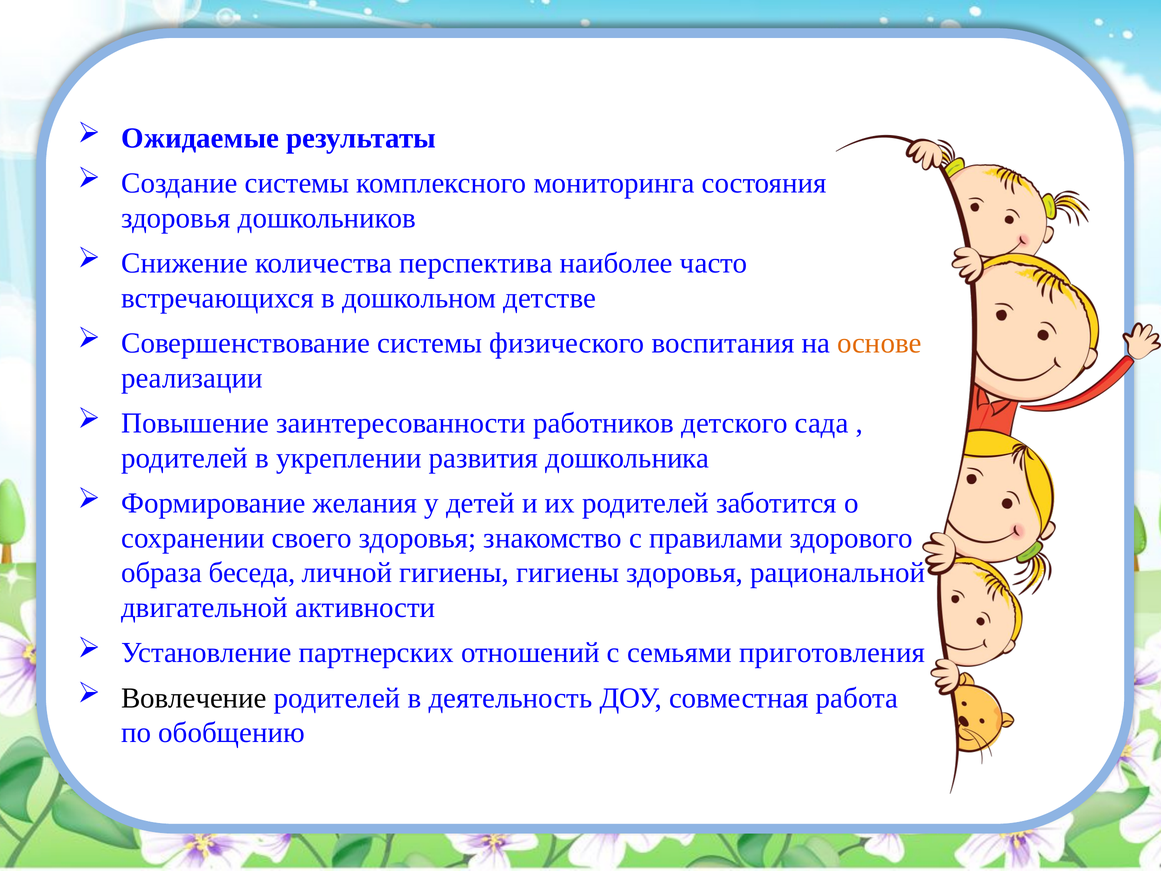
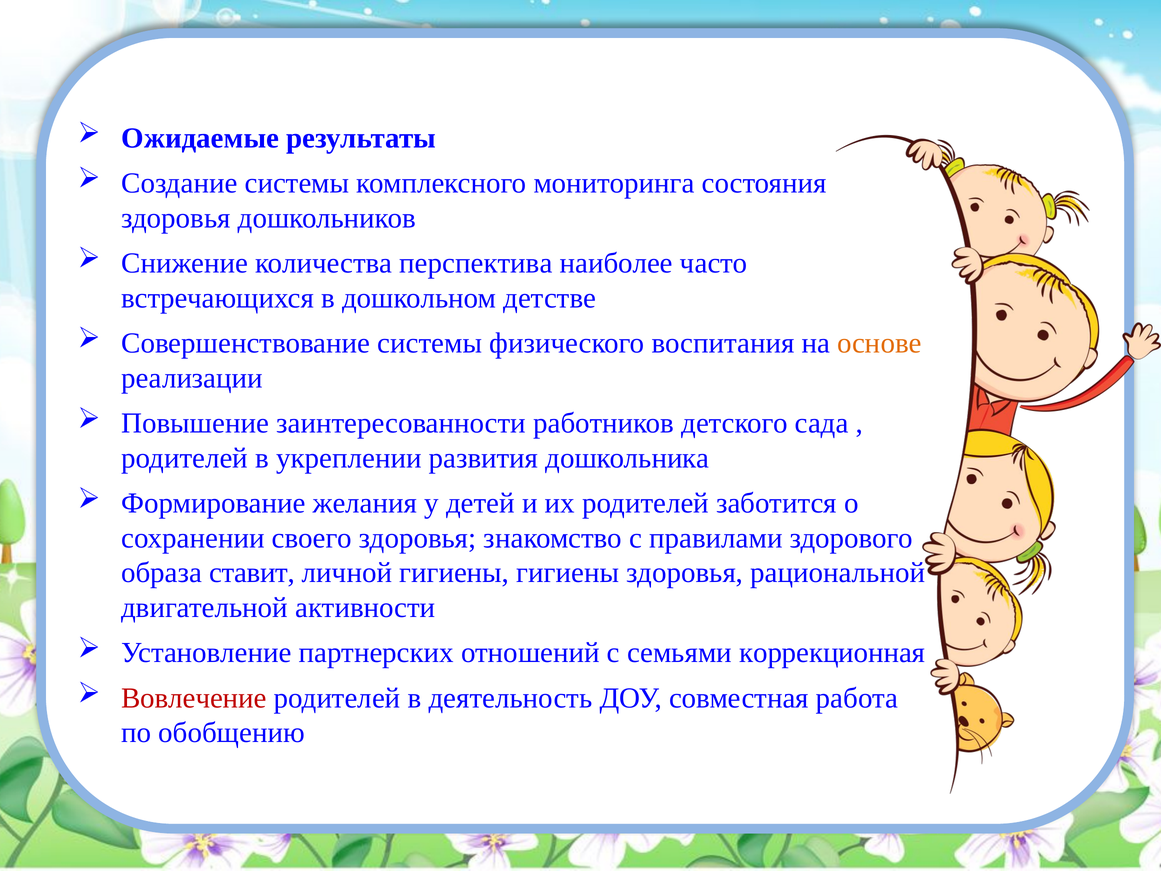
беседа: беседа -> ставит
приготовления: приготовления -> коррекционная
Вовлечение colour: black -> red
